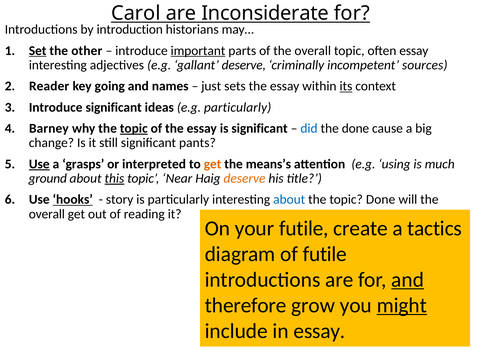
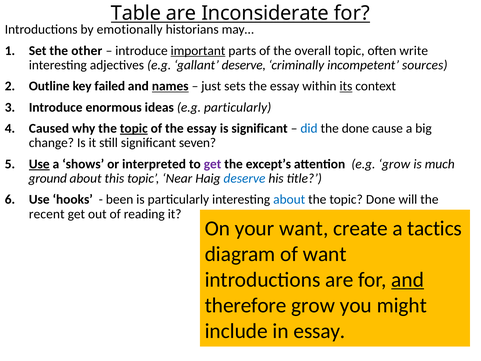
Carol: Carol -> Table
introduction: introduction -> emotionally
Set underline: present -> none
often essay: essay -> write
Reader: Reader -> Outline
going: going -> failed
names underline: none -> present
Introduce significant: significant -> enormous
Barney: Barney -> Caused
pants: pants -> seven
grasps: grasps -> shows
get at (213, 164) colour: orange -> purple
means’s: means’s -> except’s
e.g using: using -> grow
this underline: present -> none
deserve at (244, 178) colour: orange -> blue
hooks underline: present -> none
story: story -> been
overall at (47, 214): overall -> recent
your futile: futile -> want
of futile: futile -> want
might underline: present -> none
